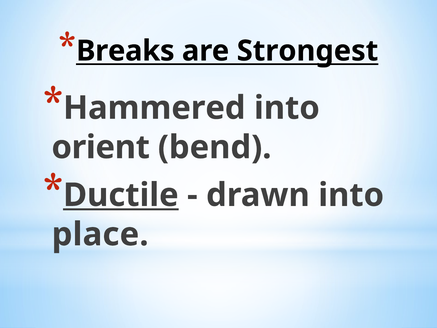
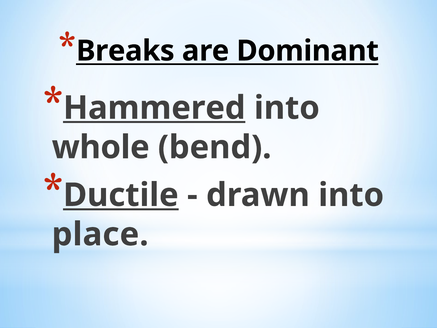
Strongest: Strongest -> Dominant
Hammered underline: none -> present
orient: orient -> whole
